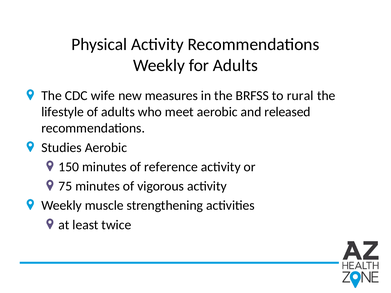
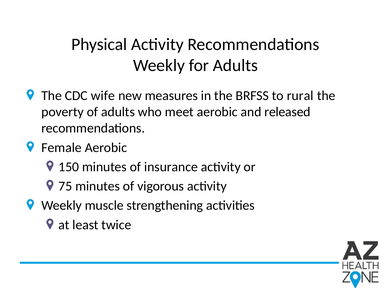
lifestyle: lifestyle -> poverty
Studies: Studies -> Female
reference: reference -> insurance
